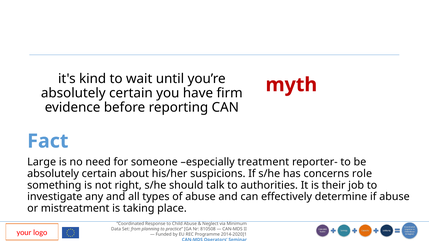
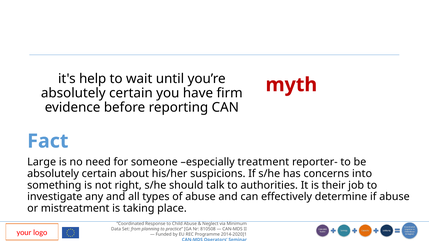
kind: kind -> help
role: role -> into
